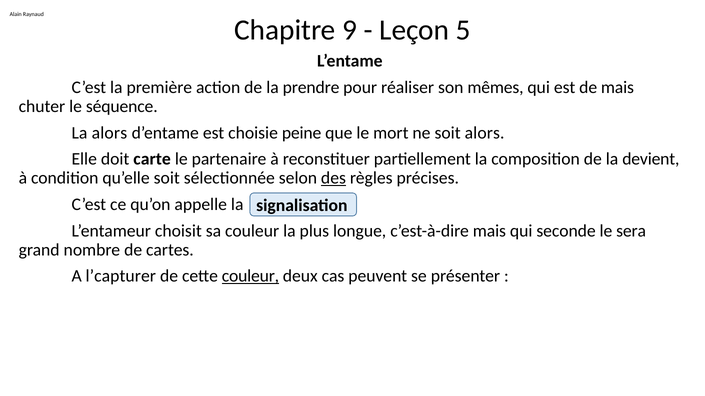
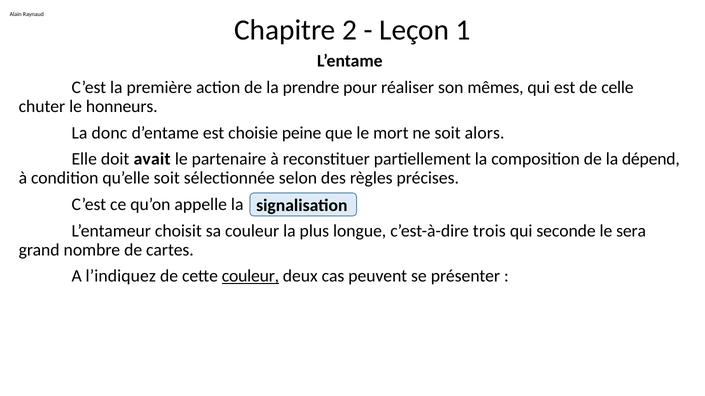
9: 9 -> 2
5: 5 -> 1
de mais: mais -> celle
séquence: séquence -> honneurs
La alors: alors -> donc
carte: carte -> avait
devient: devient -> dépend
des underline: present -> none
c’est-à-dire mais: mais -> trois
l’capturer: l’capturer -> l’indiquez
